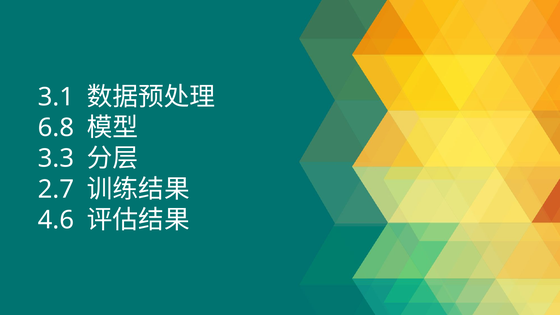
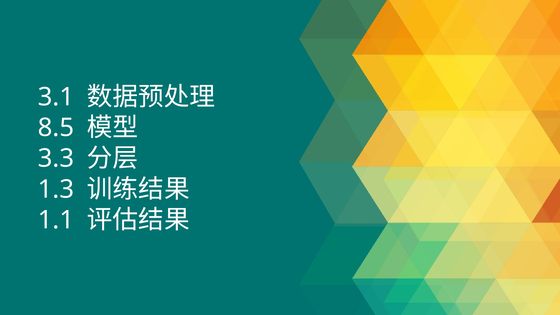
6.8: 6.8 -> 8.5
2.7: 2.7 -> 1.3
4.6: 4.6 -> 1.1
